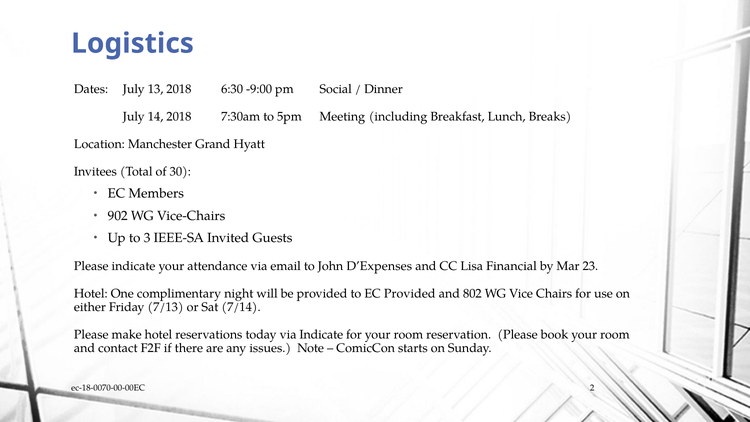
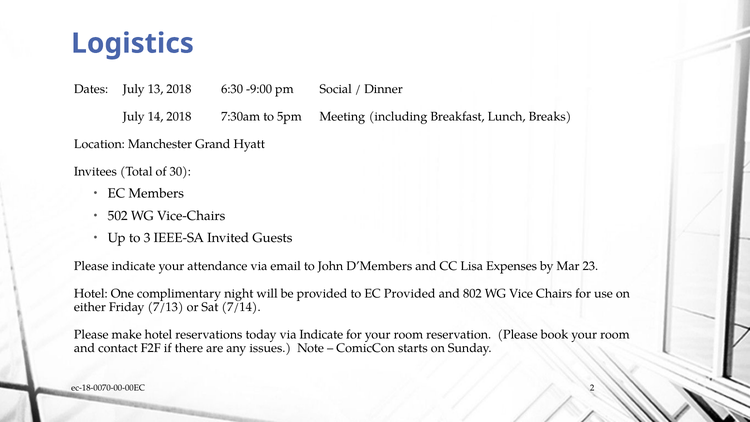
902: 902 -> 502
D’Expenses: D’Expenses -> D’Members
Financial: Financial -> Expenses
